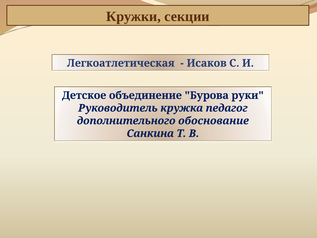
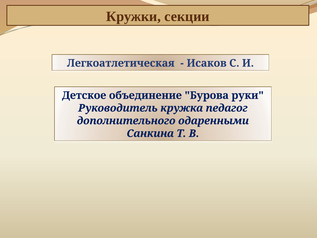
обоснование: обоснование -> одаренными
